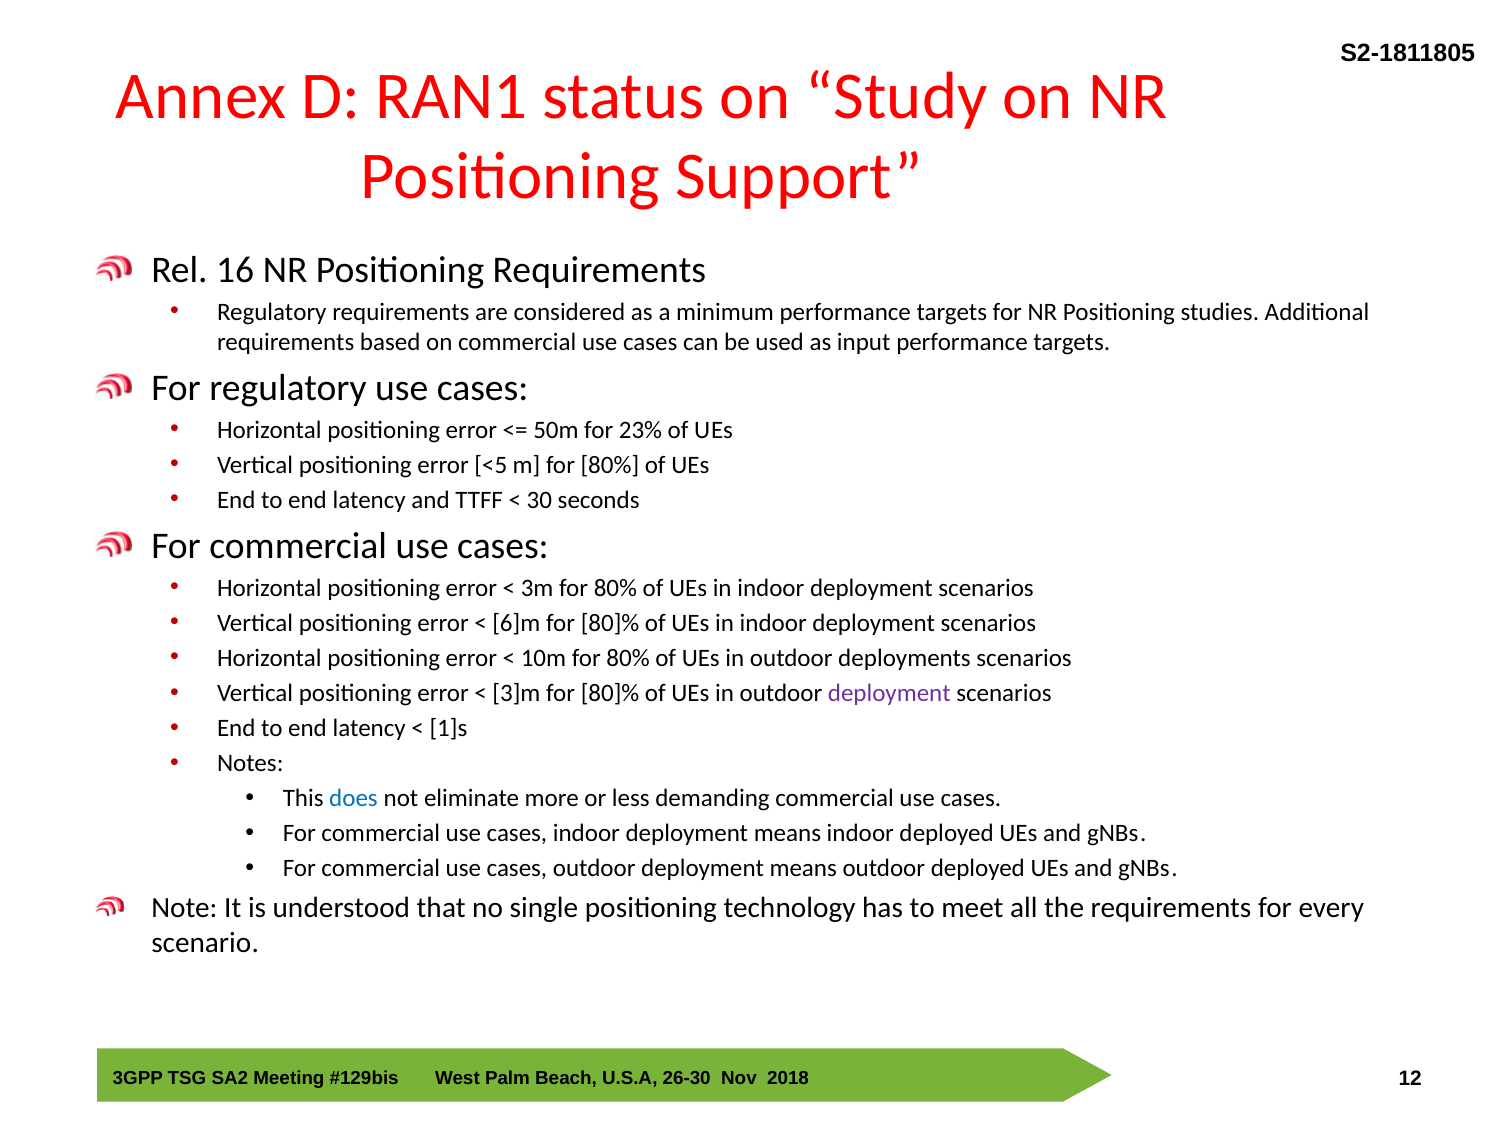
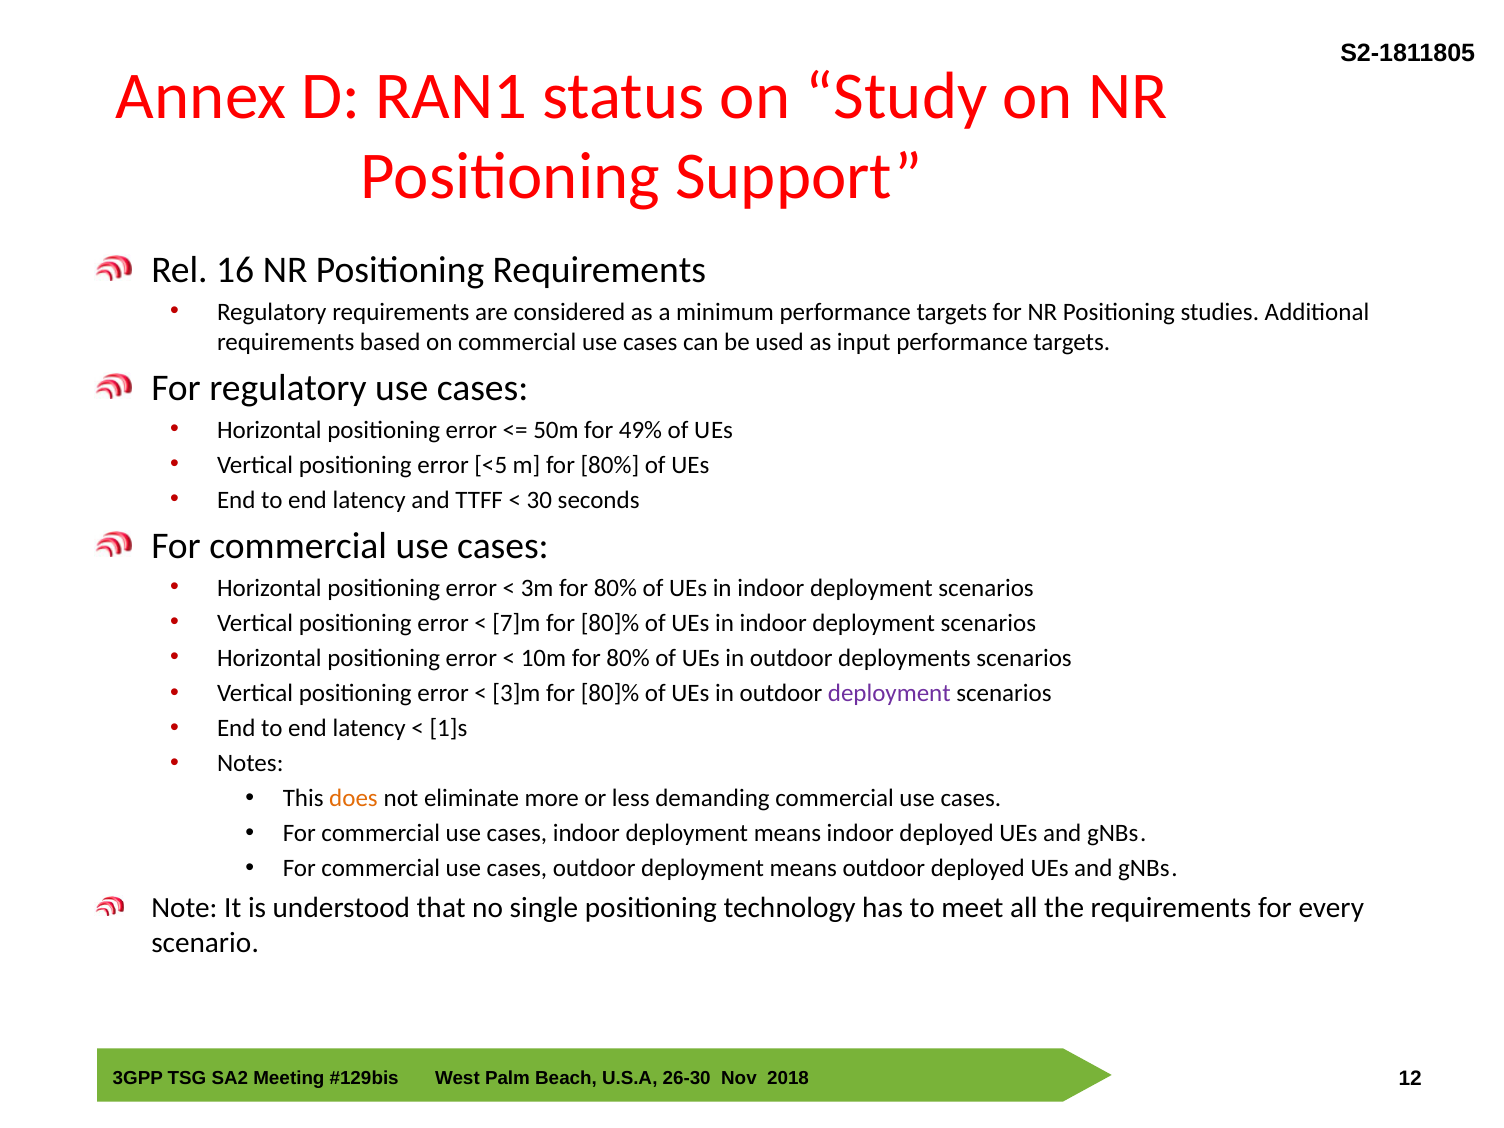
23%: 23% -> 49%
6]m: 6]m -> 7]m
does colour: blue -> orange
